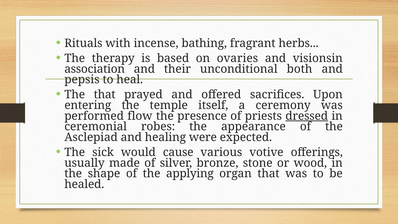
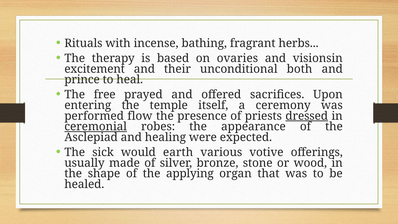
association: association -> excitement
pepsis: pepsis -> prince
The that: that -> free
ceremonial underline: none -> present
cause: cause -> earth
